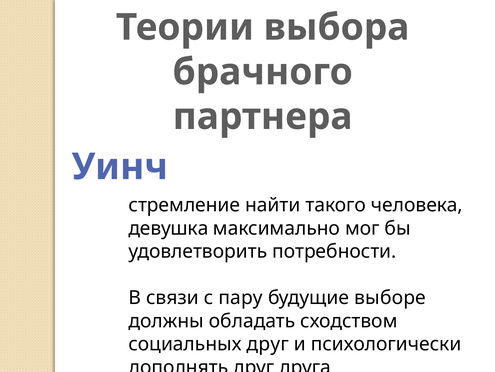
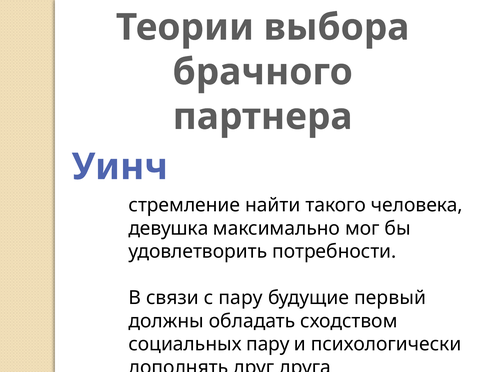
выборе: выборе -> первый
социальных друг: друг -> пару
